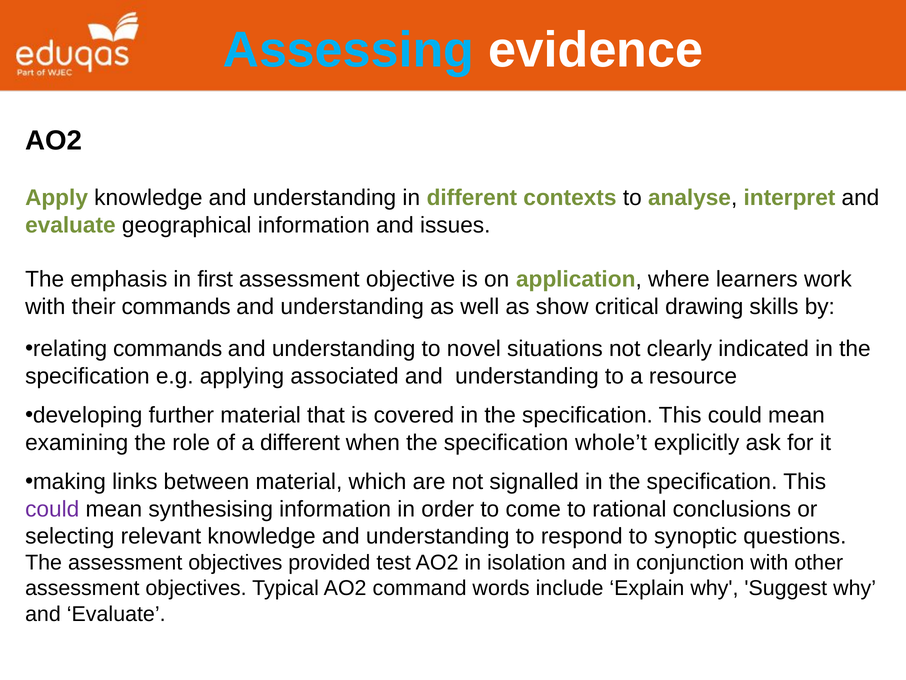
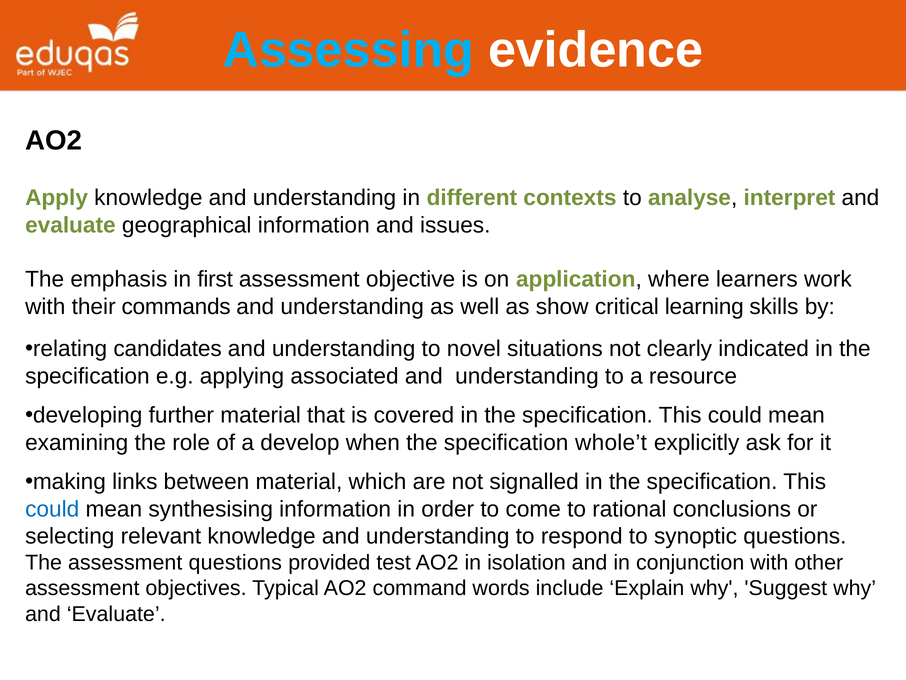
drawing: drawing -> learning
relating commands: commands -> candidates
a different: different -> develop
could at (52, 509) colour: purple -> blue
The assessment objectives: objectives -> questions
